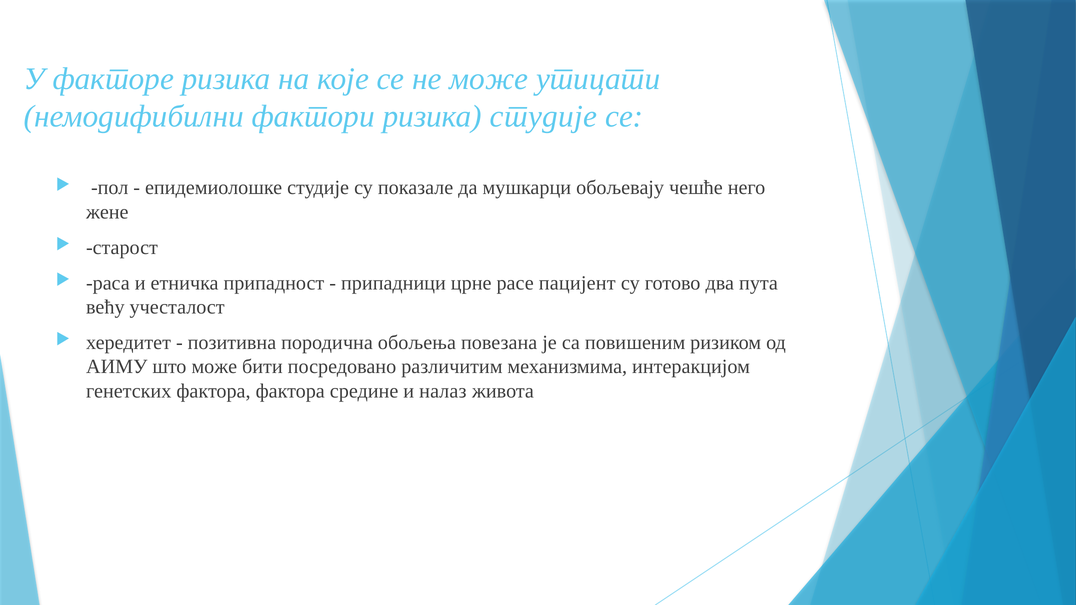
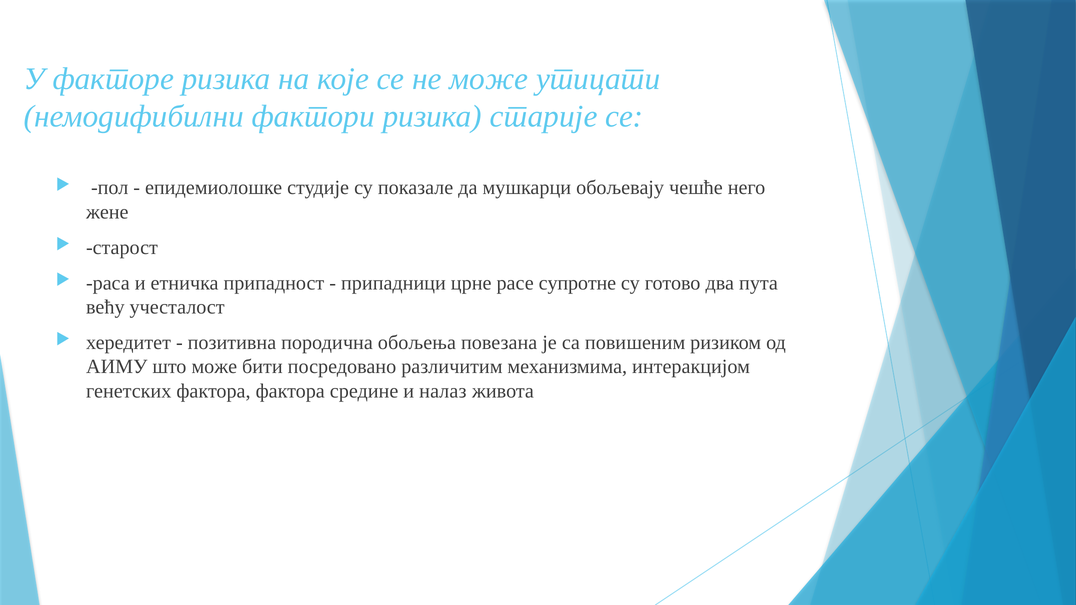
ризика студије: студије -> старије
пацијент: пацијент -> супротне
